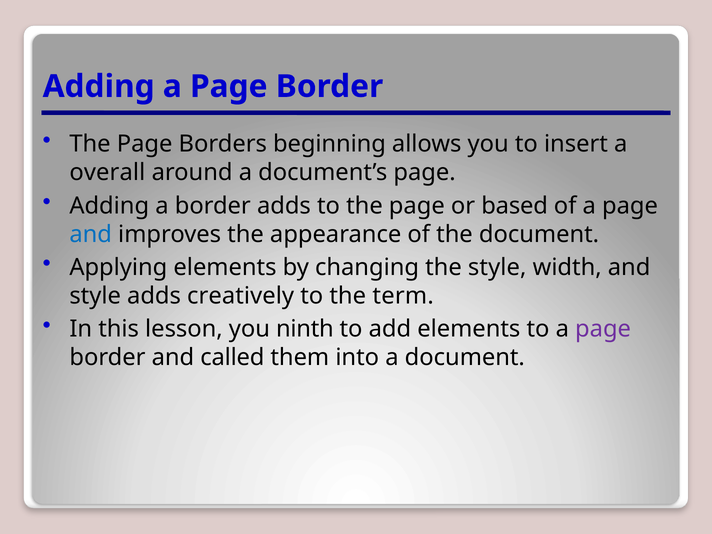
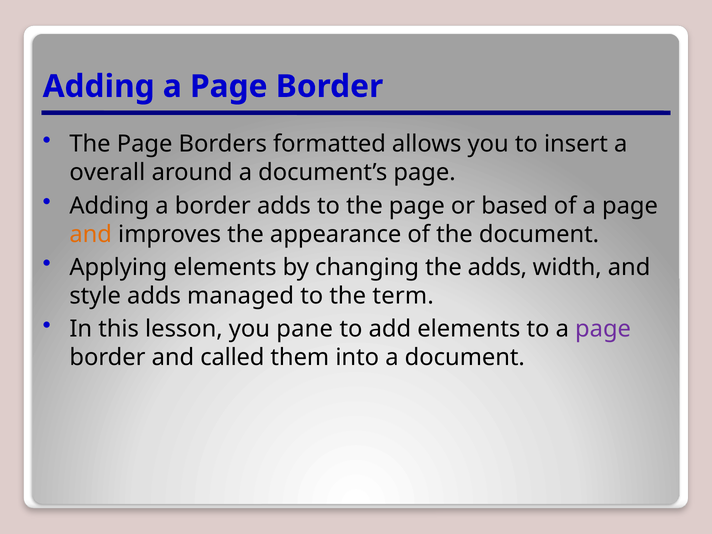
beginning: beginning -> formatted
and at (91, 234) colour: blue -> orange
the style: style -> adds
creatively: creatively -> managed
ninth: ninth -> pane
